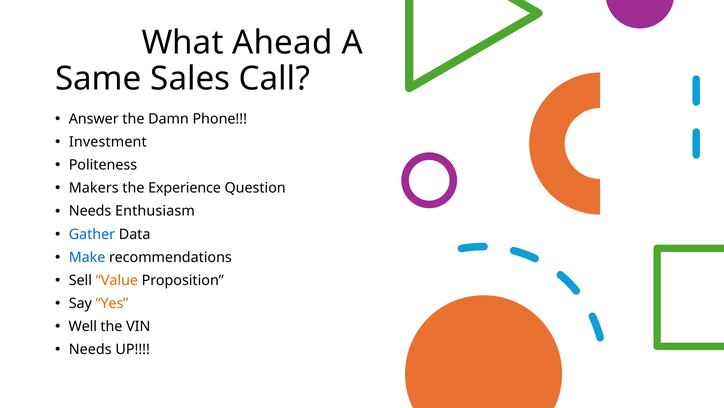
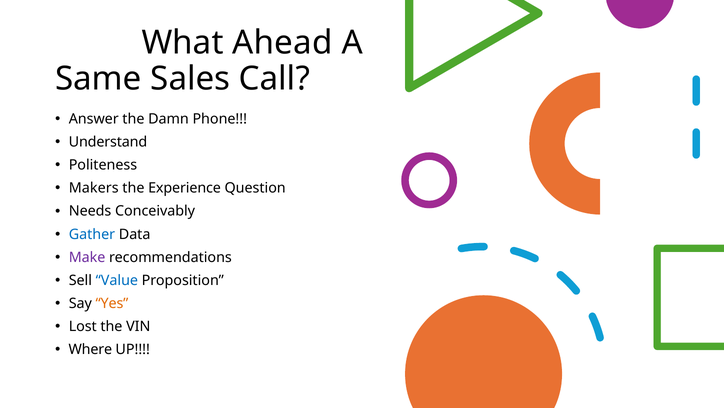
Investment: Investment -> Understand
Enthusiasm: Enthusiasm -> Conceivably
Make colour: blue -> purple
Value colour: orange -> blue
Well: Well -> Lost
Needs at (90, 349): Needs -> Where
